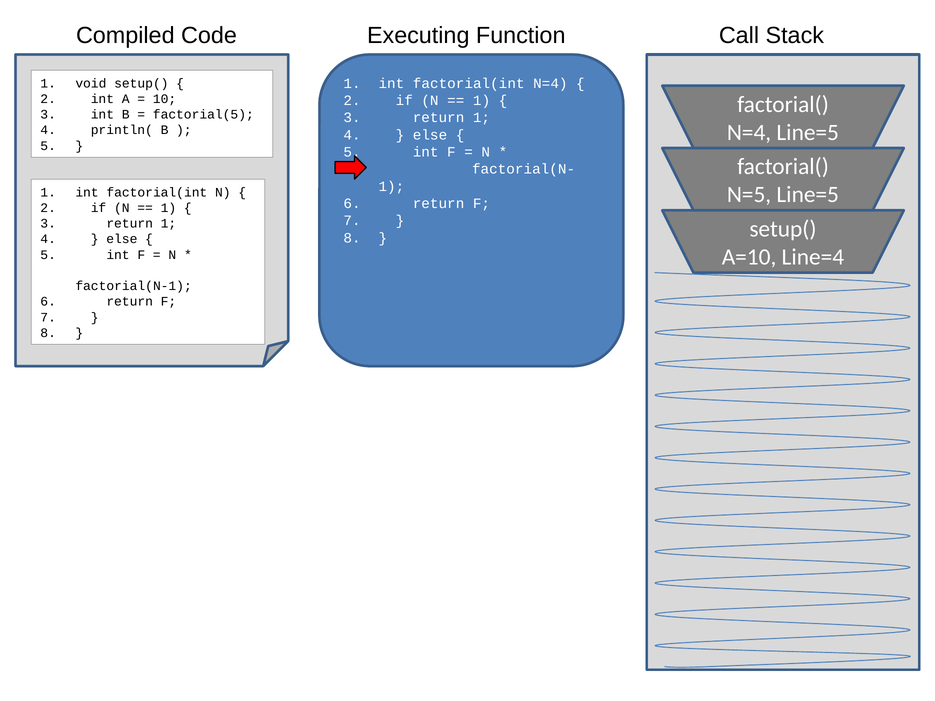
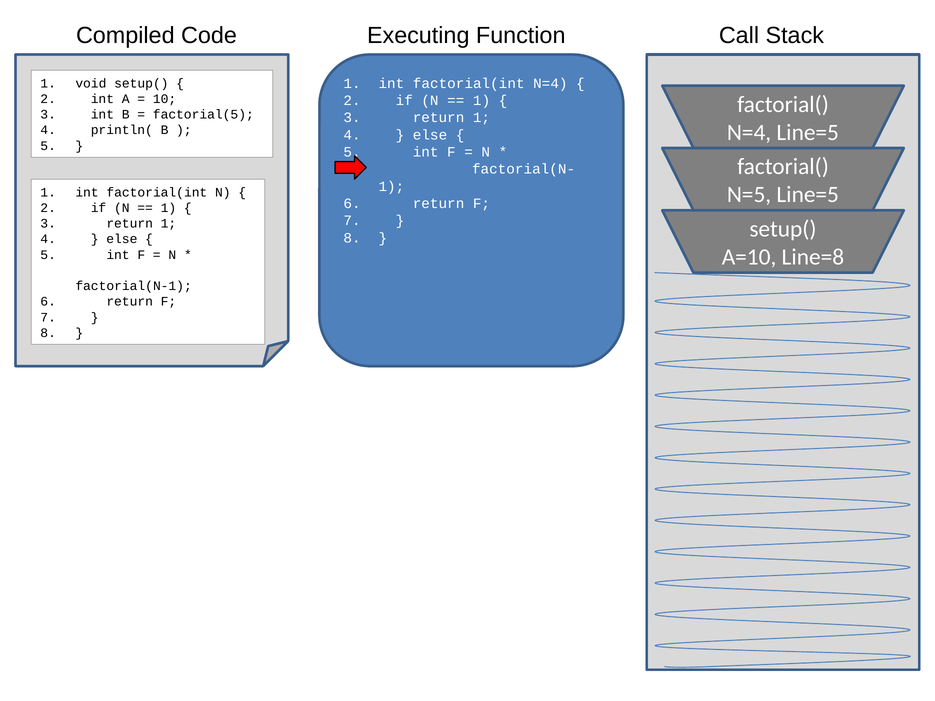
Line=4: Line=4 -> Line=8
